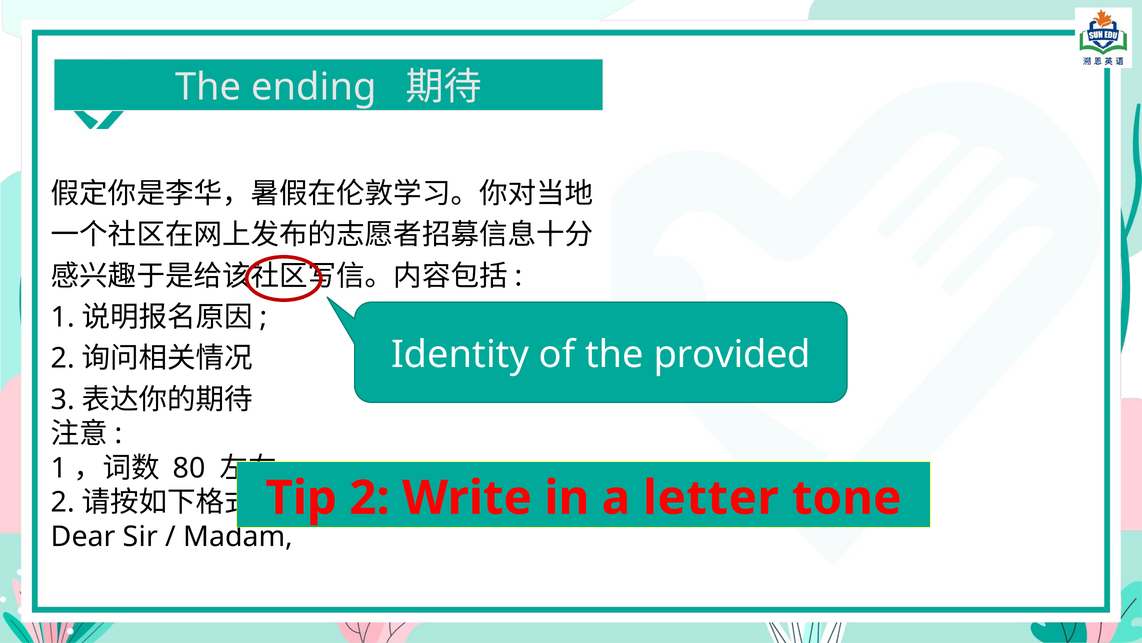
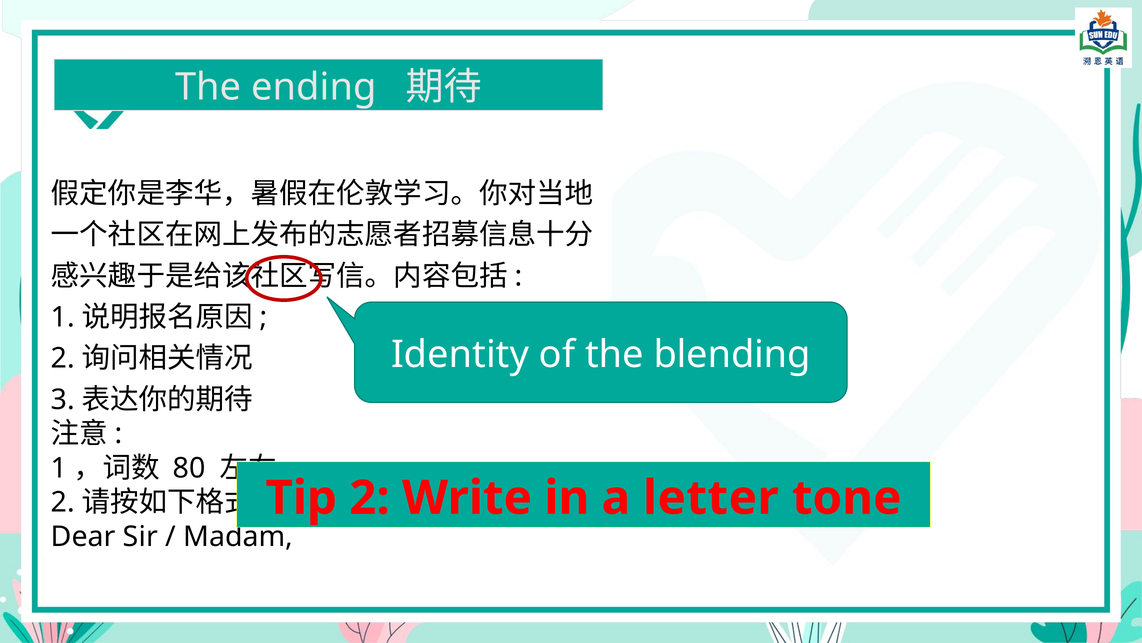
provided: provided -> blending
